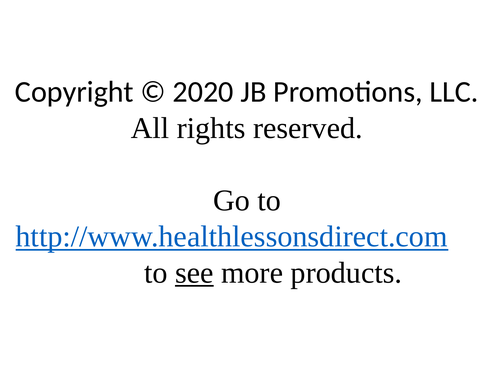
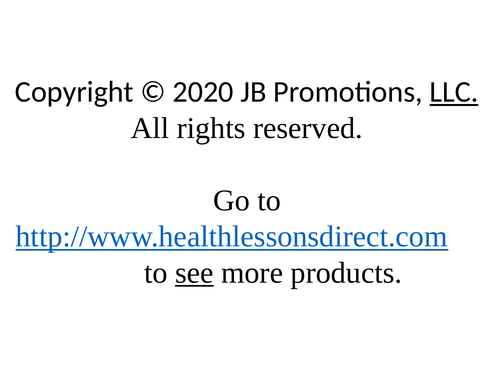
LLC underline: none -> present
